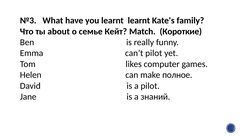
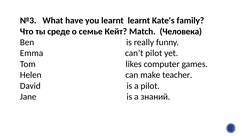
about: about -> среде
Короткие: Короткие -> Человека
полное: полное -> teacher
